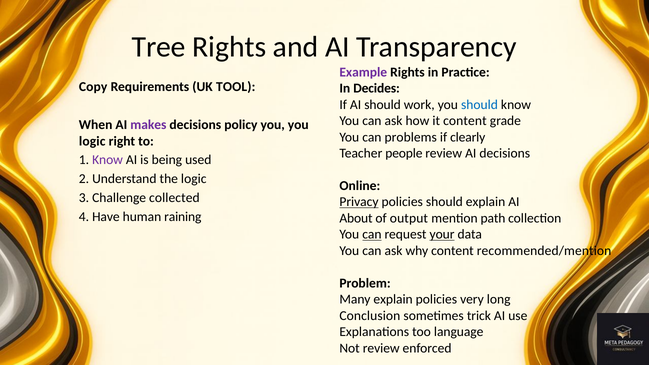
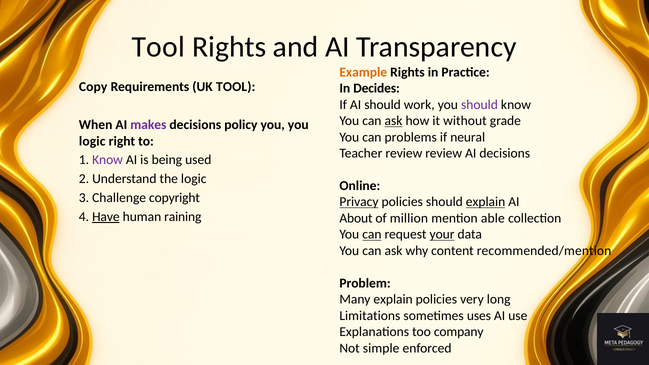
Tree at (159, 47): Tree -> Tool
Example colour: purple -> orange
should at (479, 105) colour: blue -> purple
ask at (394, 121) underline: none -> present
it content: content -> without
clearly: clearly -> neural
Teacher people: people -> review
collected: collected -> copyright
explain at (486, 202) underline: none -> present
Have underline: none -> present
output: output -> million
path: path -> able
Conclusion: Conclusion -> Limitations
trick: trick -> uses
language: language -> company
Not review: review -> simple
